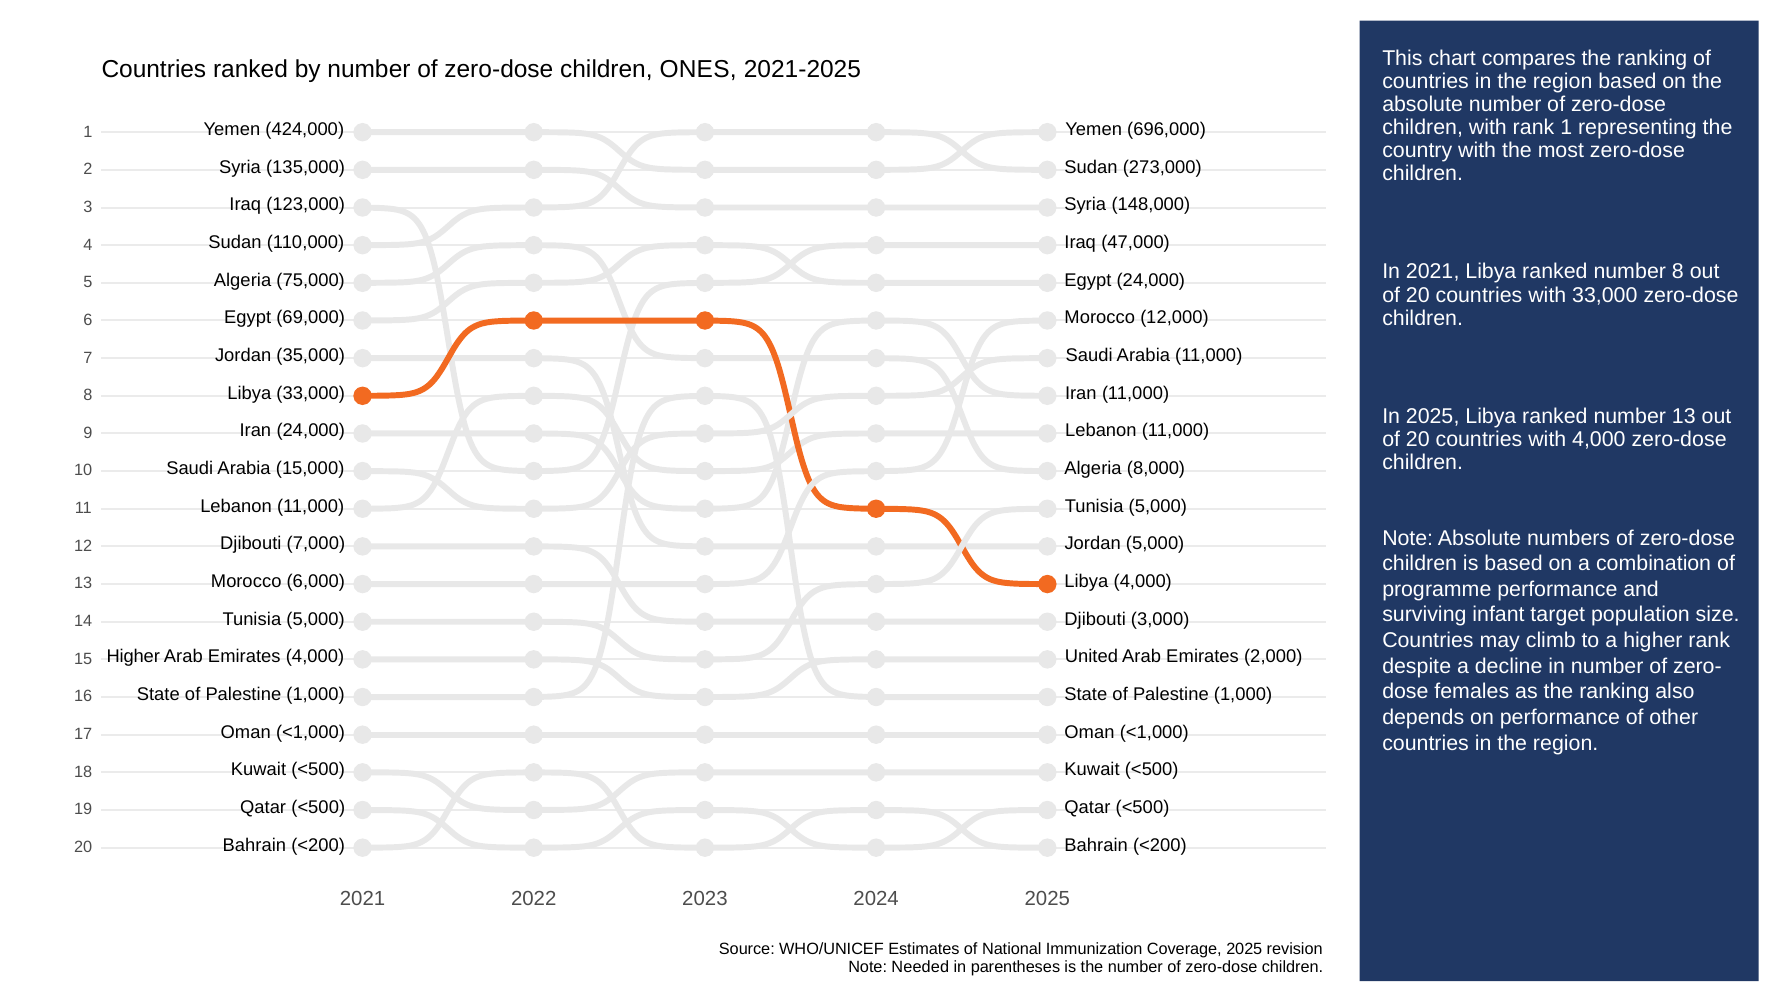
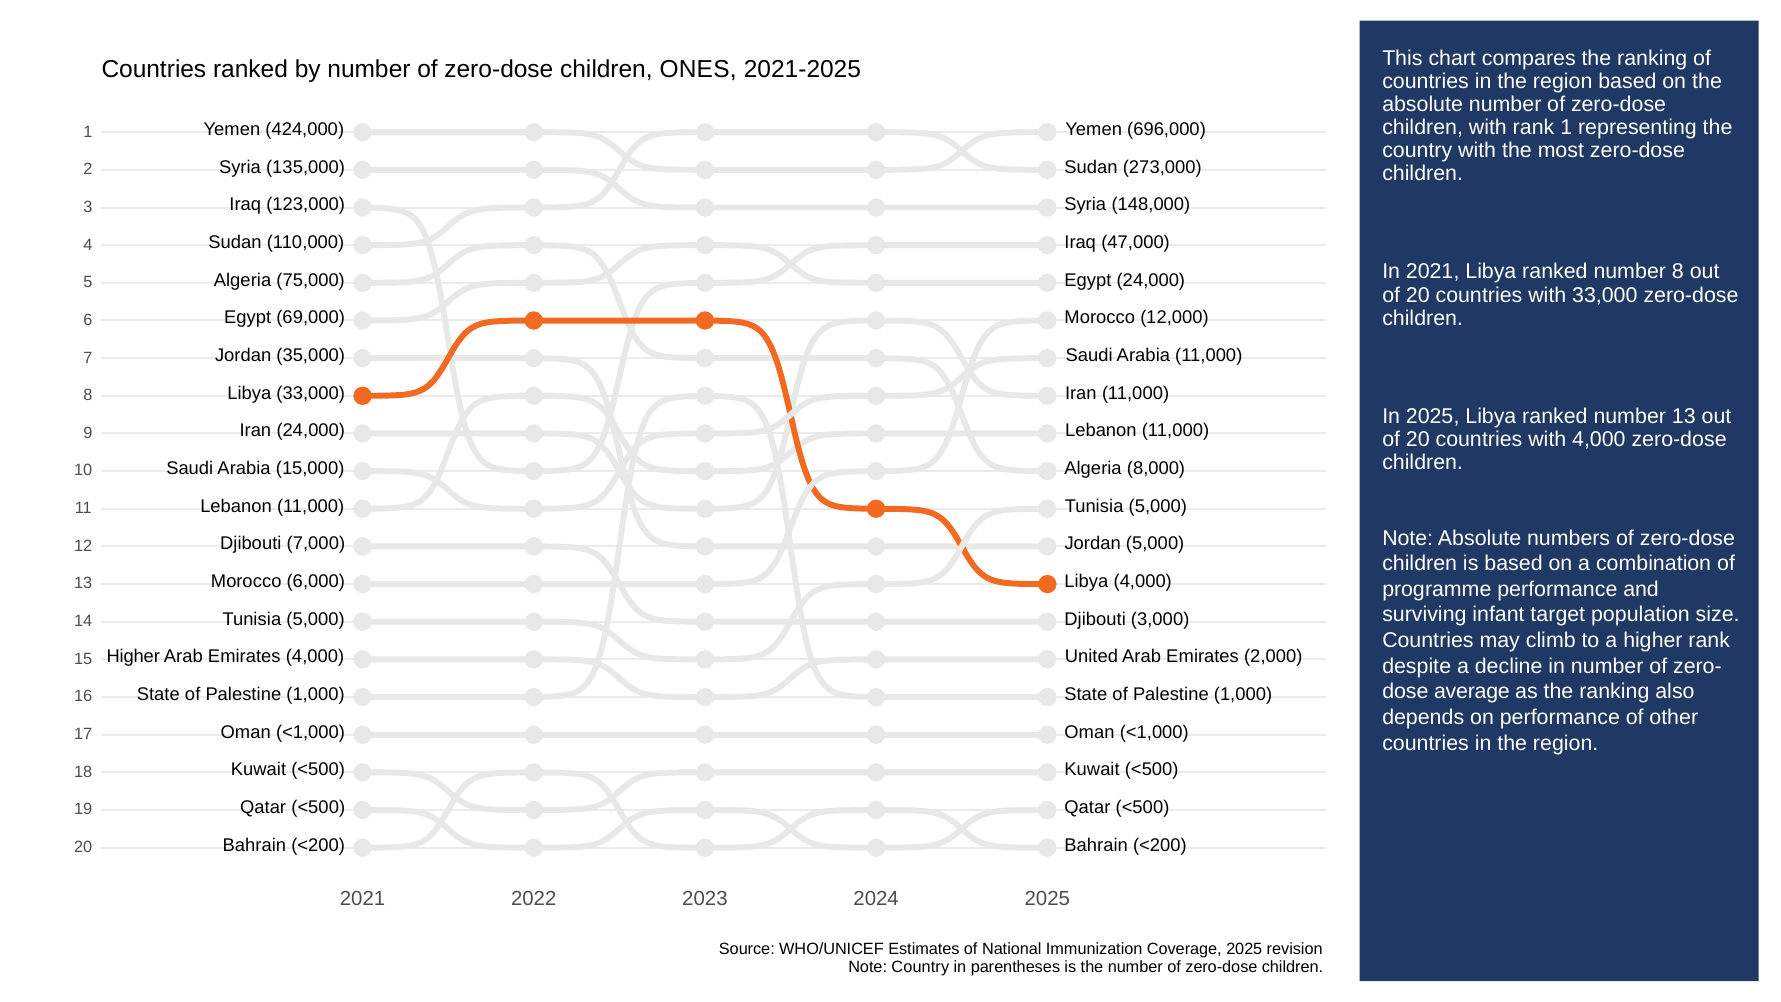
females: females -> average
Note Needed: Needed -> Country
